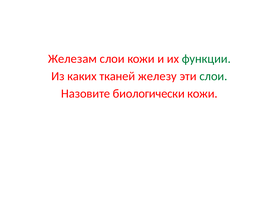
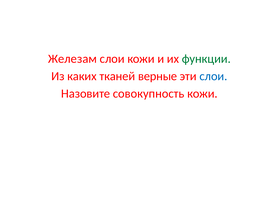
железу: железу -> верные
слои at (213, 76) colour: green -> blue
биологически: биологически -> совокупность
